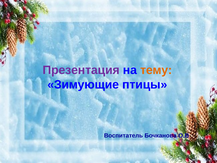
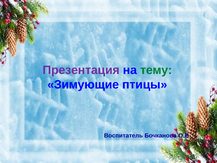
тему colour: orange -> green
